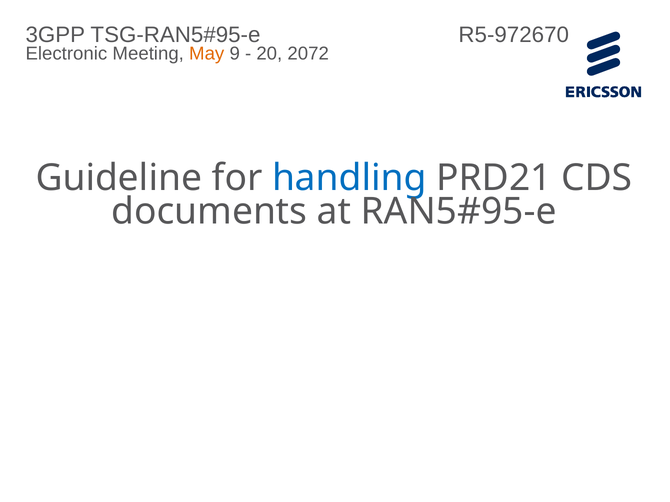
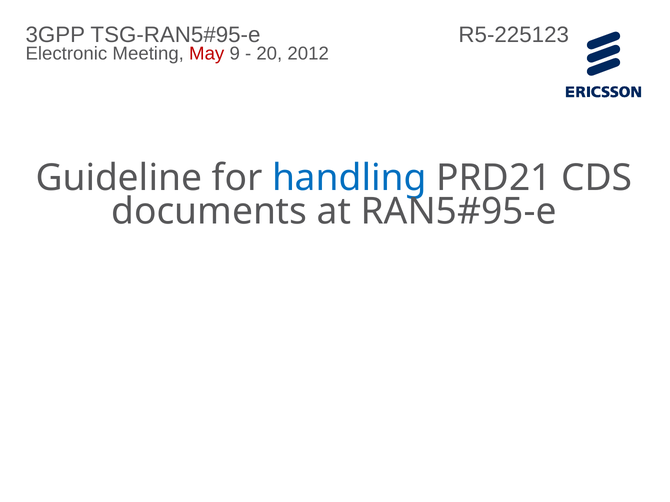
R5-972670: R5-972670 -> R5-225123
May colour: orange -> red
2072: 2072 -> 2012
